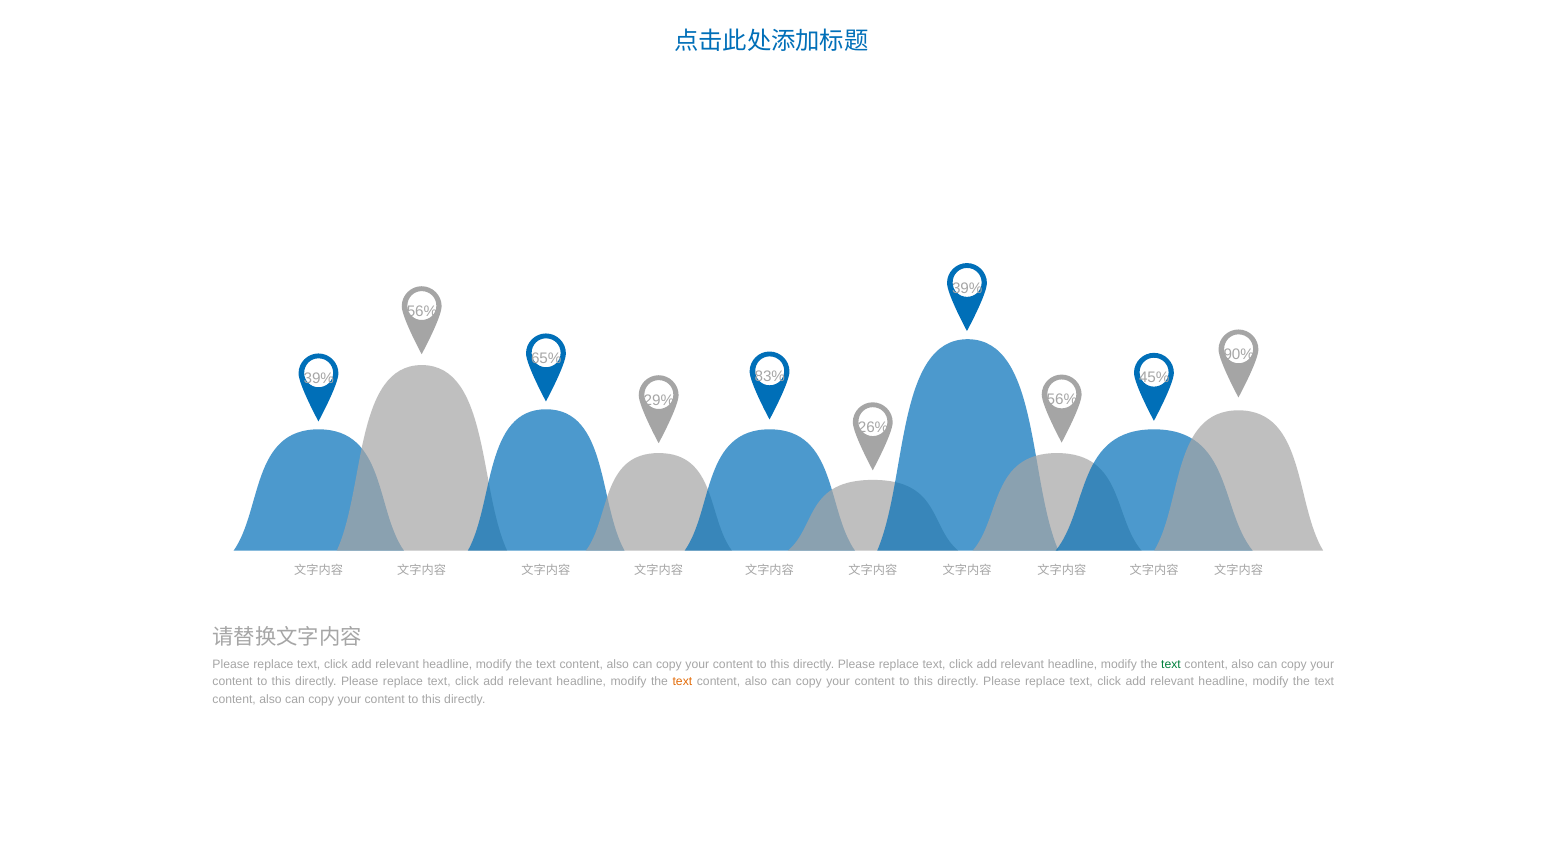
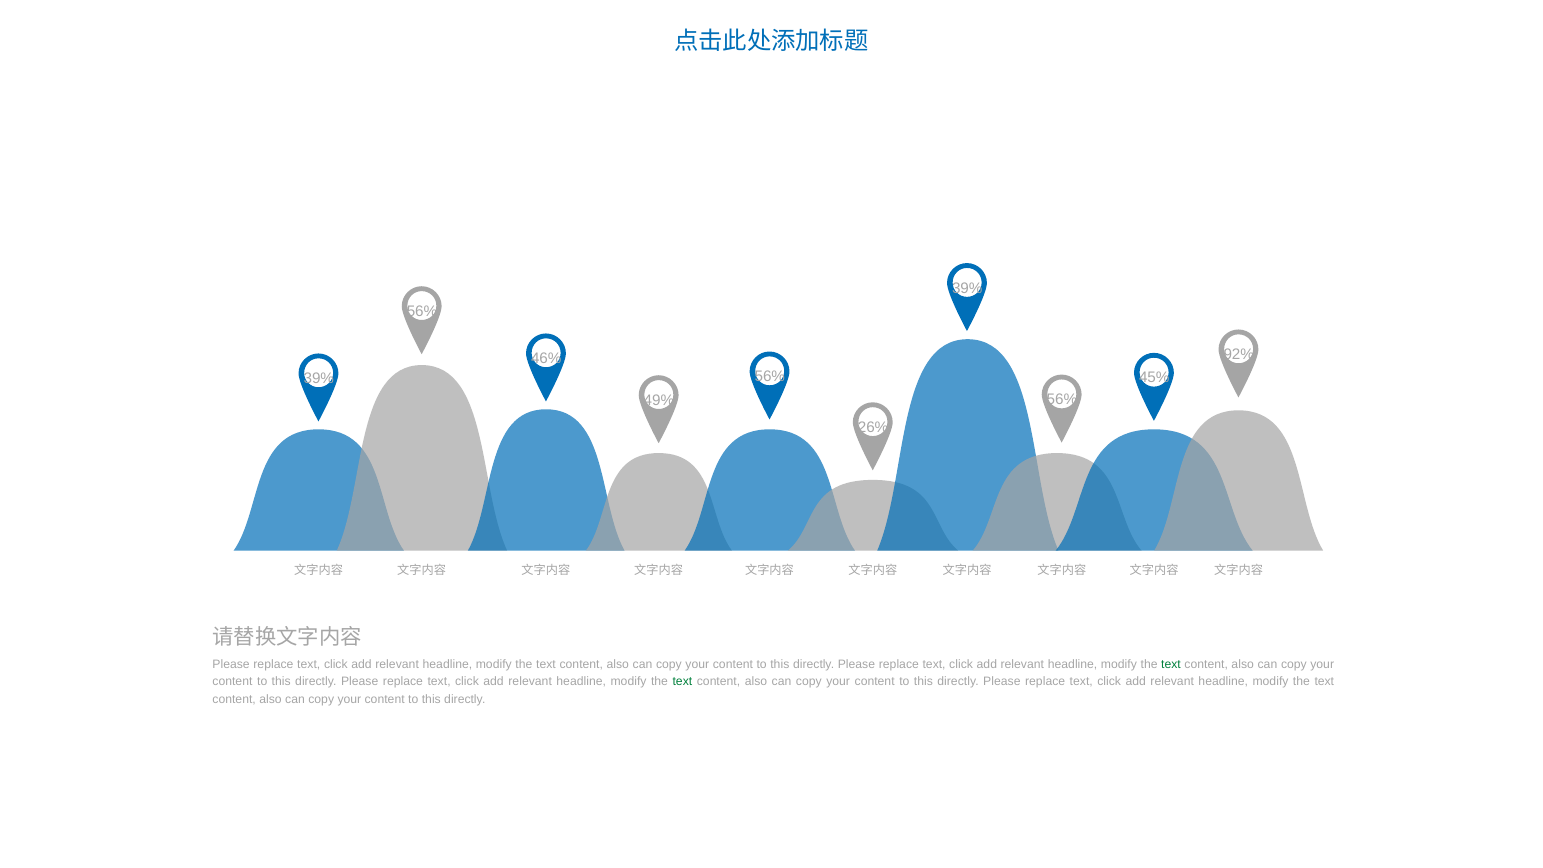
90%: 90% -> 92%
65%: 65% -> 46%
83% at (770, 376): 83% -> 56%
29%: 29% -> 49%
text at (682, 681) colour: orange -> green
